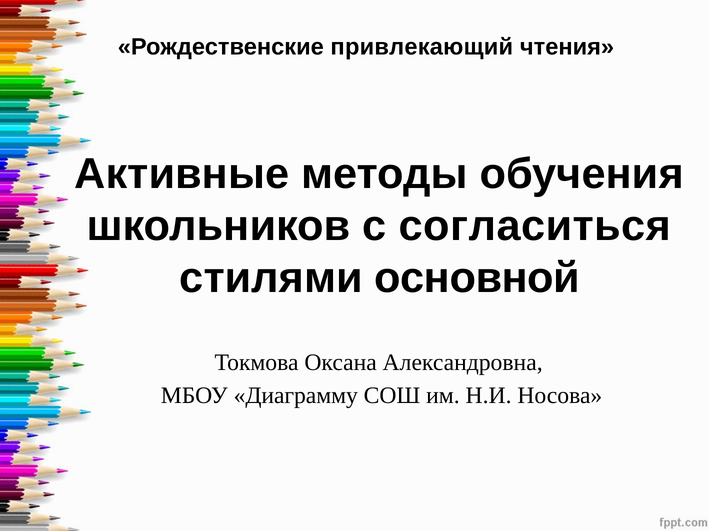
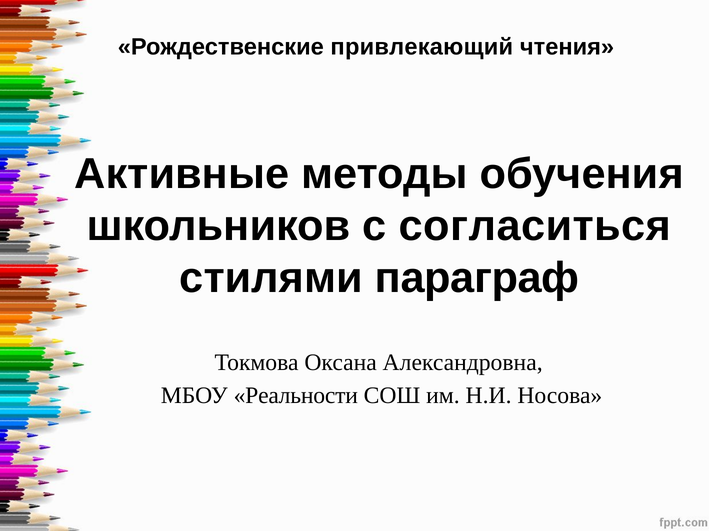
основной: основной -> параграф
Диаграмму: Диаграмму -> Реальности
